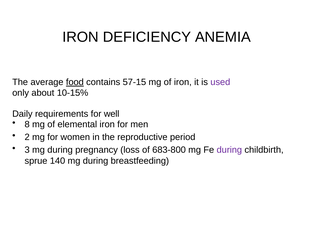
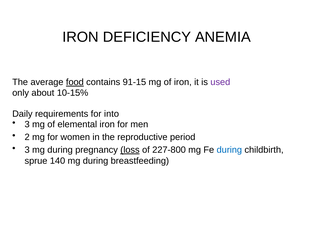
57-15: 57-15 -> 91-15
well: well -> into
8 at (27, 124): 8 -> 3
loss underline: none -> present
683-800: 683-800 -> 227-800
during at (229, 150) colour: purple -> blue
